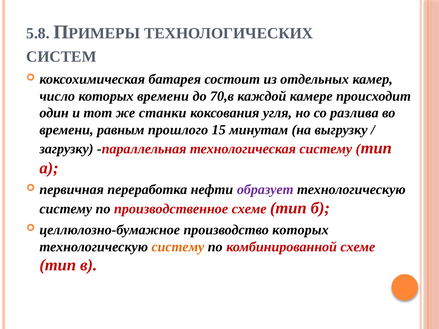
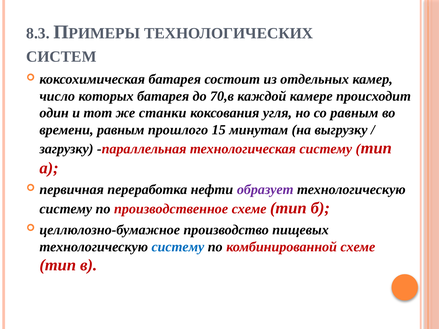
5.8: 5.8 -> 8.3
которых времени: времени -> батарея
со разлива: разлива -> равным
производство которых: которых -> пищевых
систему at (178, 247) colour: orange -> blue
